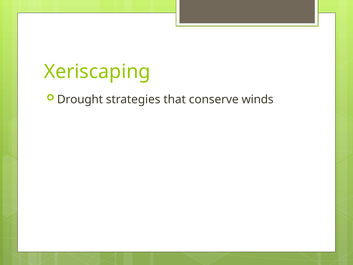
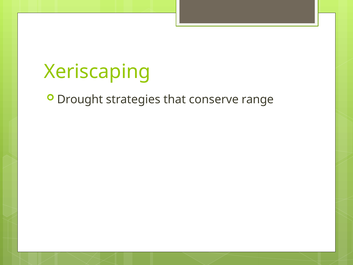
winds: winds -> range
